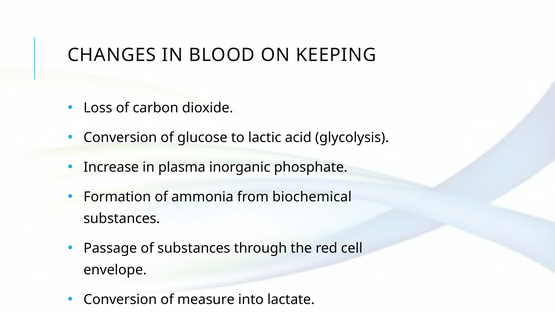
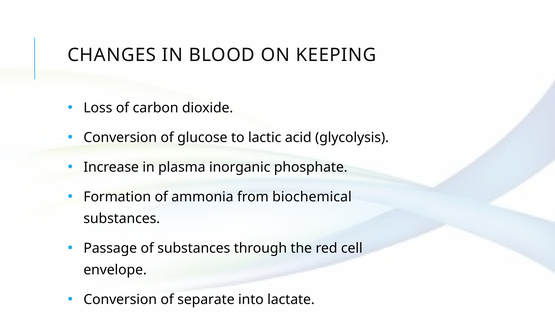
measure: measure -> separate
